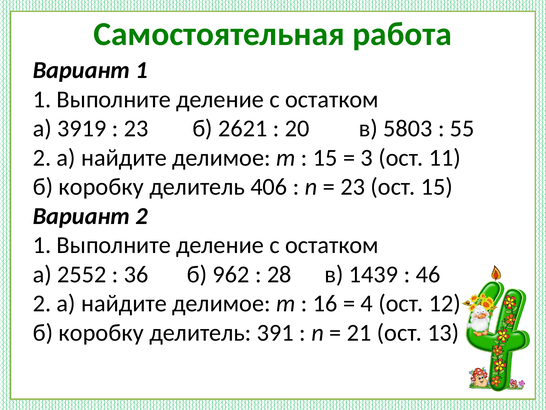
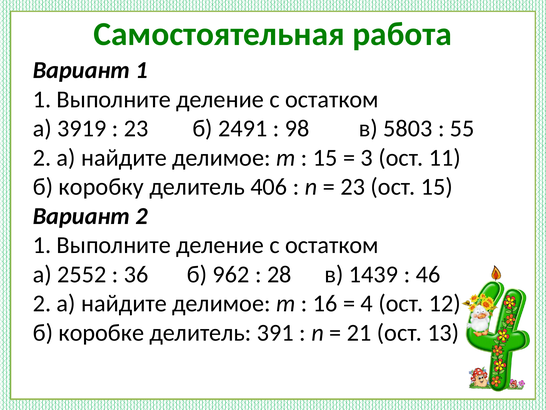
2621: 2621 -> 2491
20: 20 -> 98
коробку at (101, 332): коробку -> коробке
